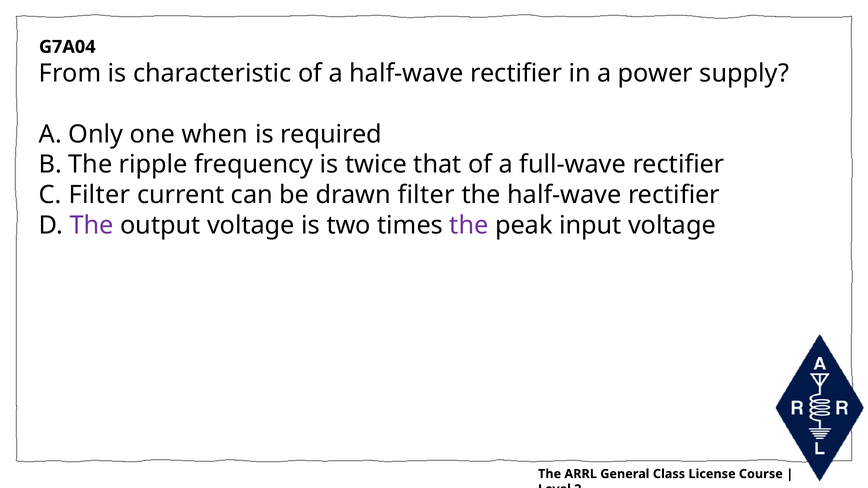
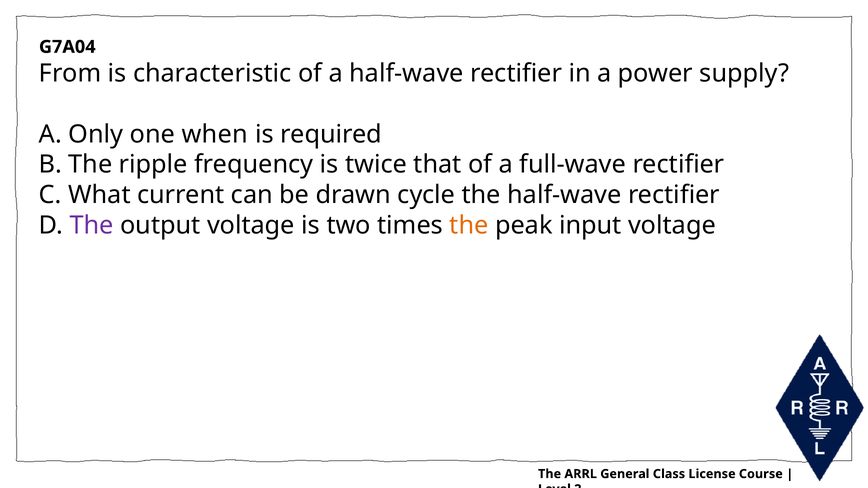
C Filter: Filter -> What
drawn filter: filter -> cycle
the at (469, 225) colour: purple -> orange
